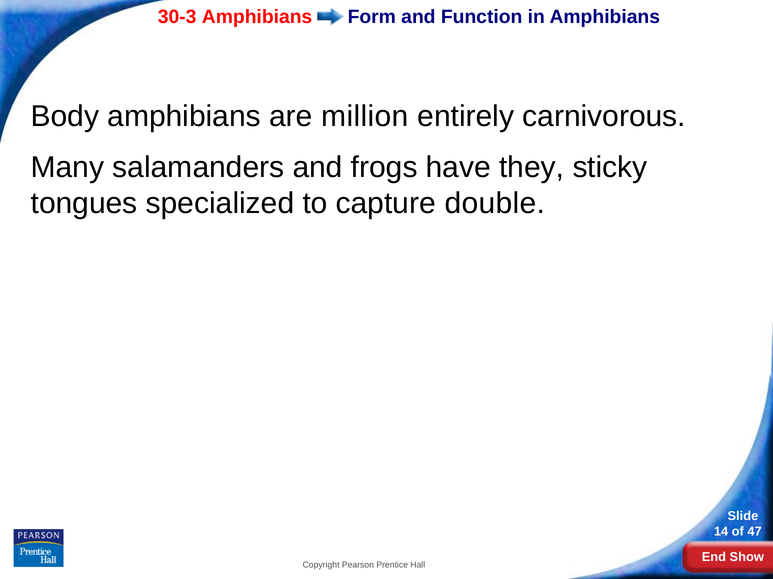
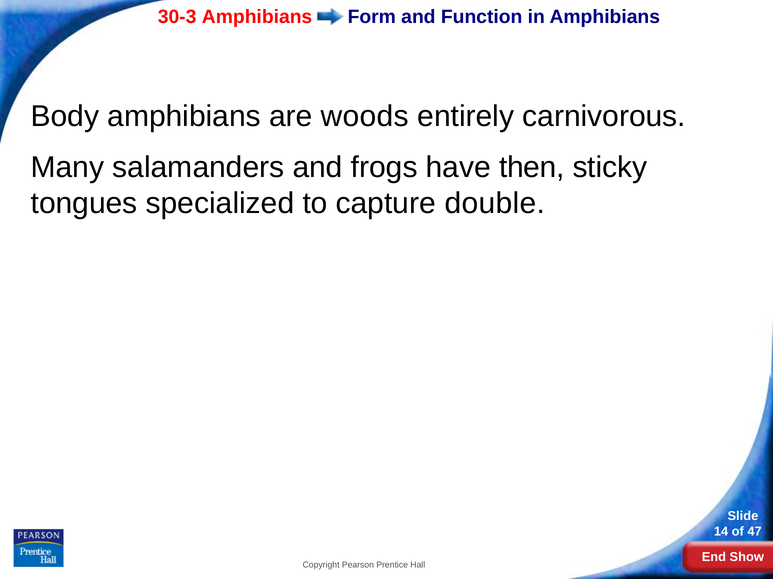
million: million -> woods
they: they -> then
